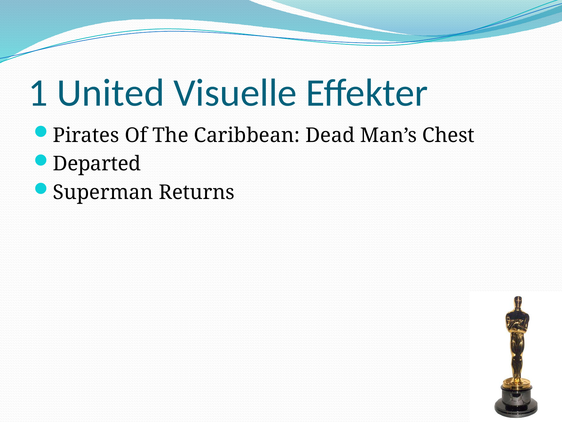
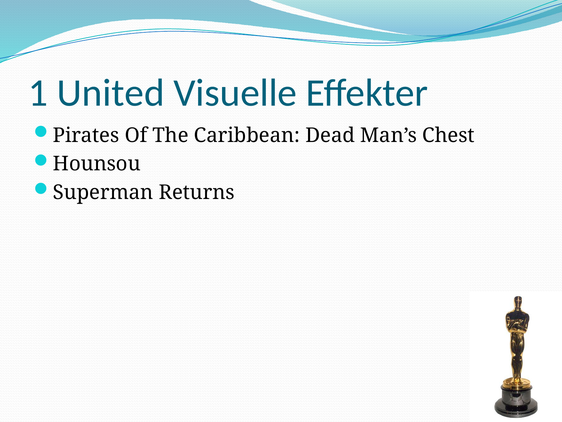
Departed: Departed -> Hounsou
